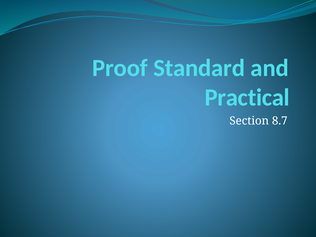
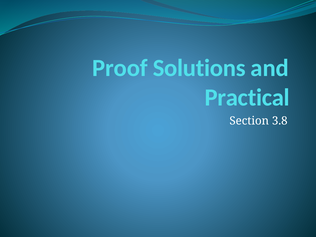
Standard: Standard -> Solutions
8.7: 8.7 -> 3.8
